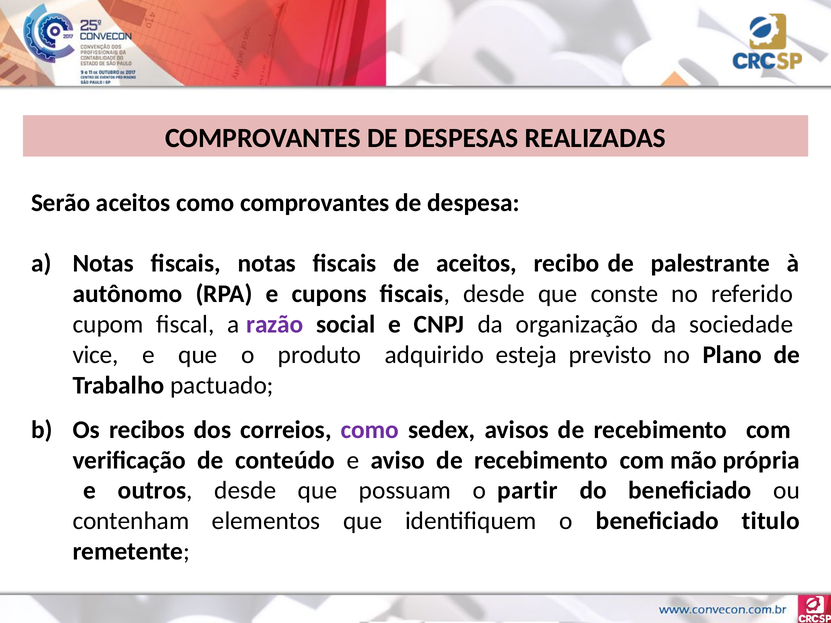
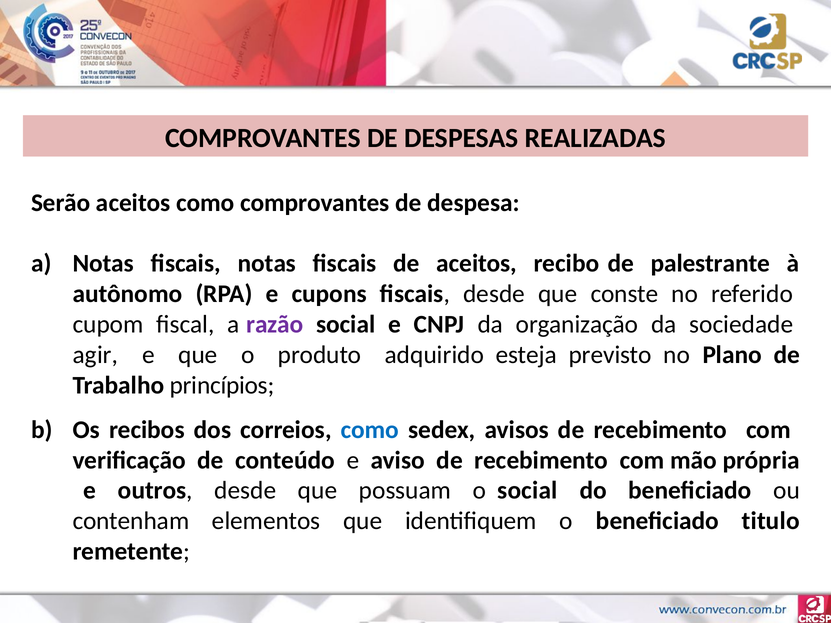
vice: vice -> agir
pactuado: pactuado -> princípios
como at (370, 430) colour: purple -> blue
o partir: partir -> social
